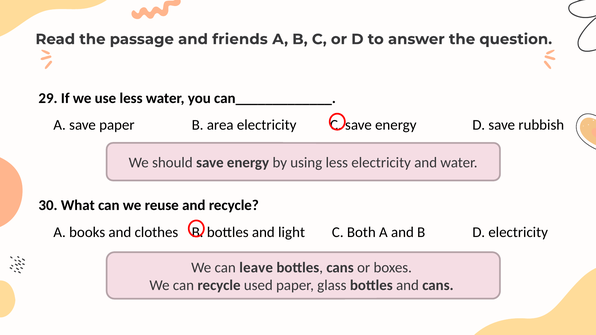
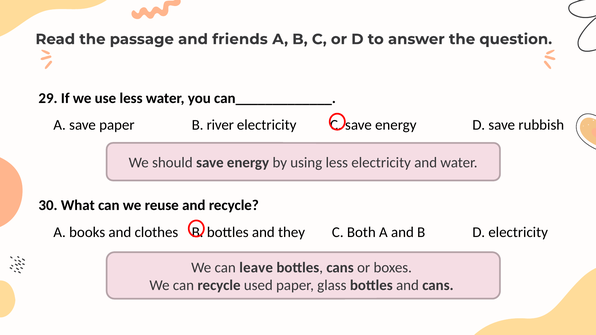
area: area -> river
light: light -> they
